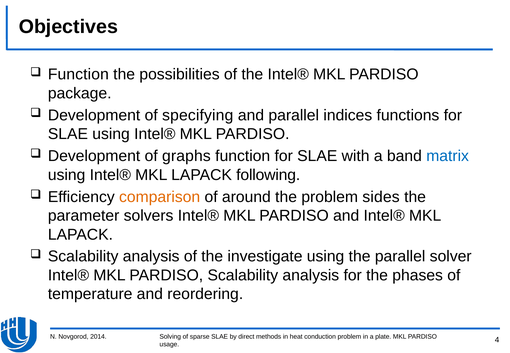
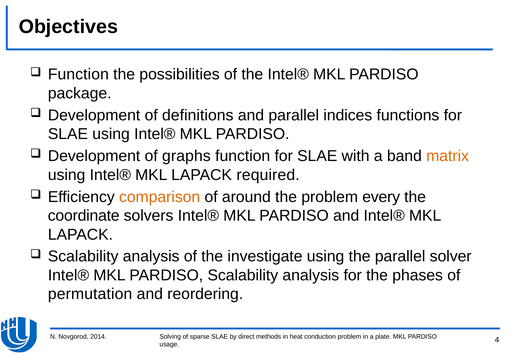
specifying: specifying -> definitions
matrix colour: blue -> orange
following: following -> required
sides: sides -> every
parameter: parameter -> coordinate
temperature: temperature -> permutation
